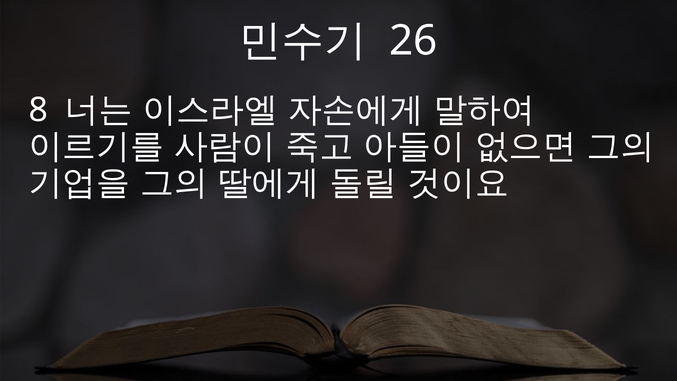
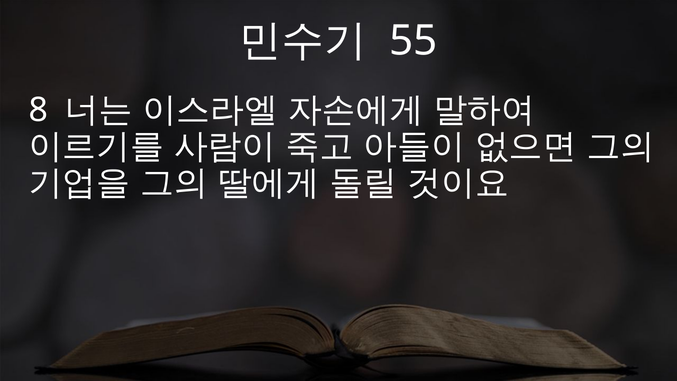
26: 26 -> 55
